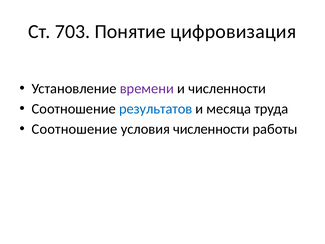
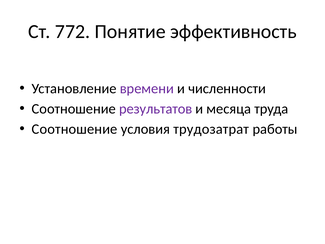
703: 703 -> 772
цифровизация: цифровизация -> эффективность
результатов colour: blue -> purple
условия численности: численности -> трудозатрат
